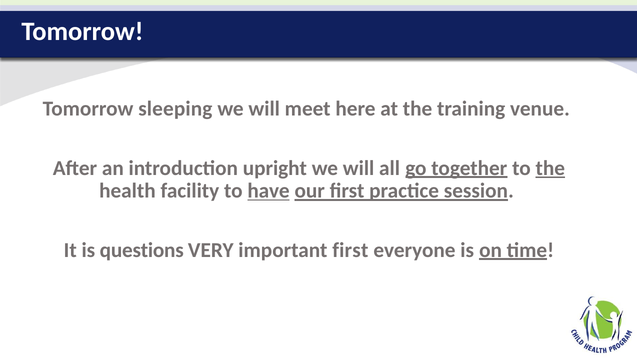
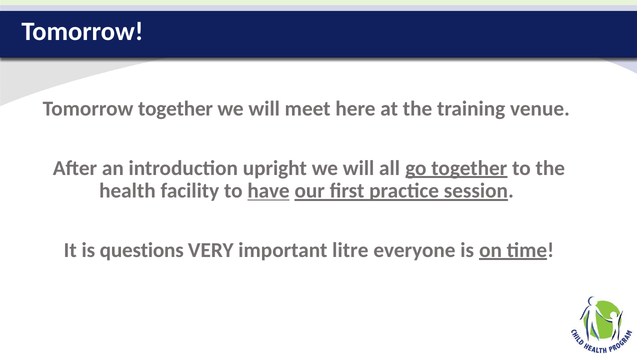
Tomorrow sleeping: sleeping -> together
the at (550, 168) underline: present -> none
important first: first -> litre
